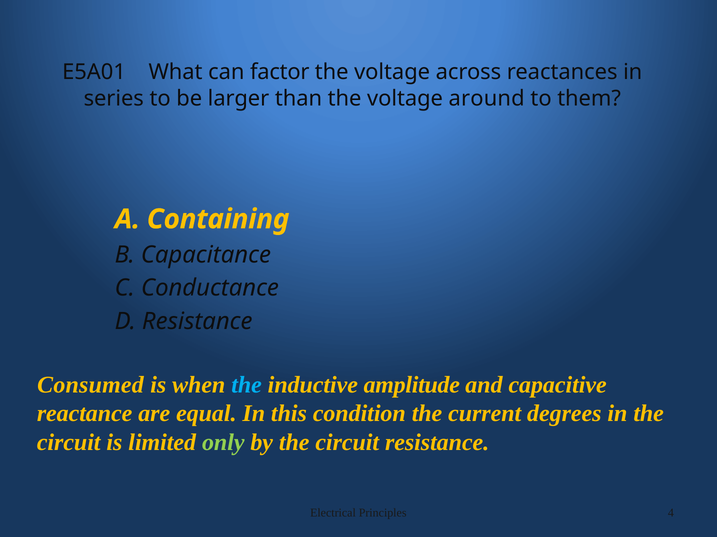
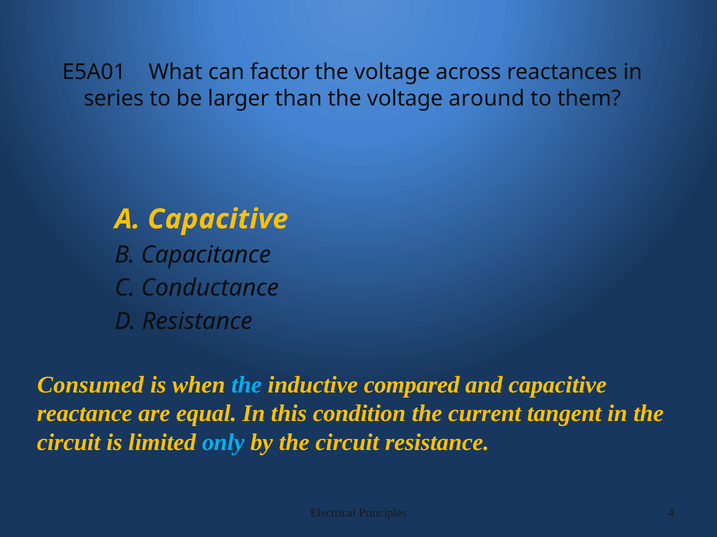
A Containing: Containing -> Capacitive
amplitude: amplitude -> compared
degrees: degrees -> tangent
only colour: light green -> light blue
